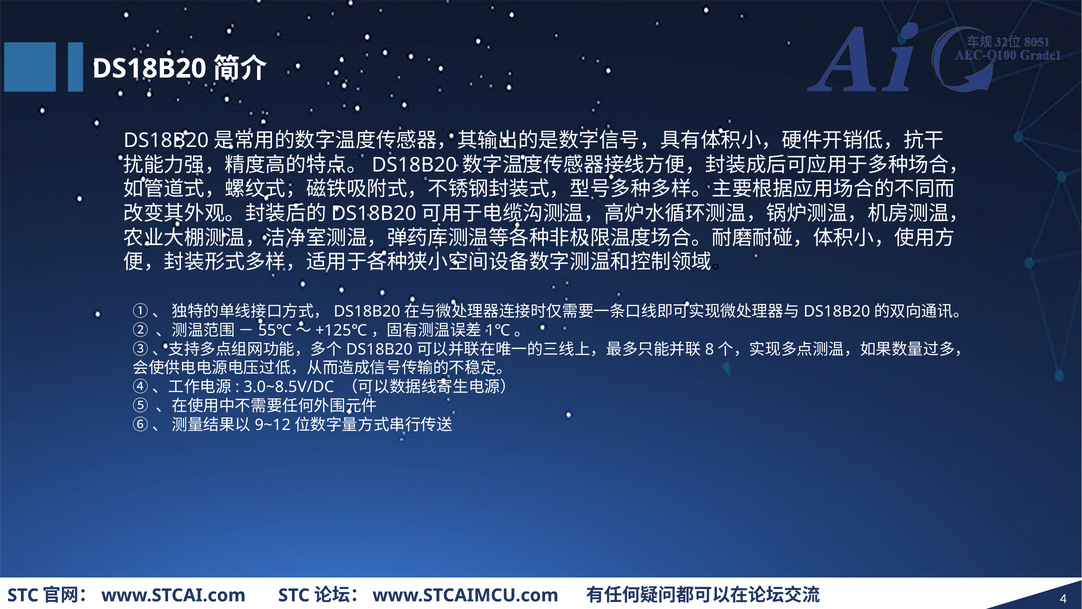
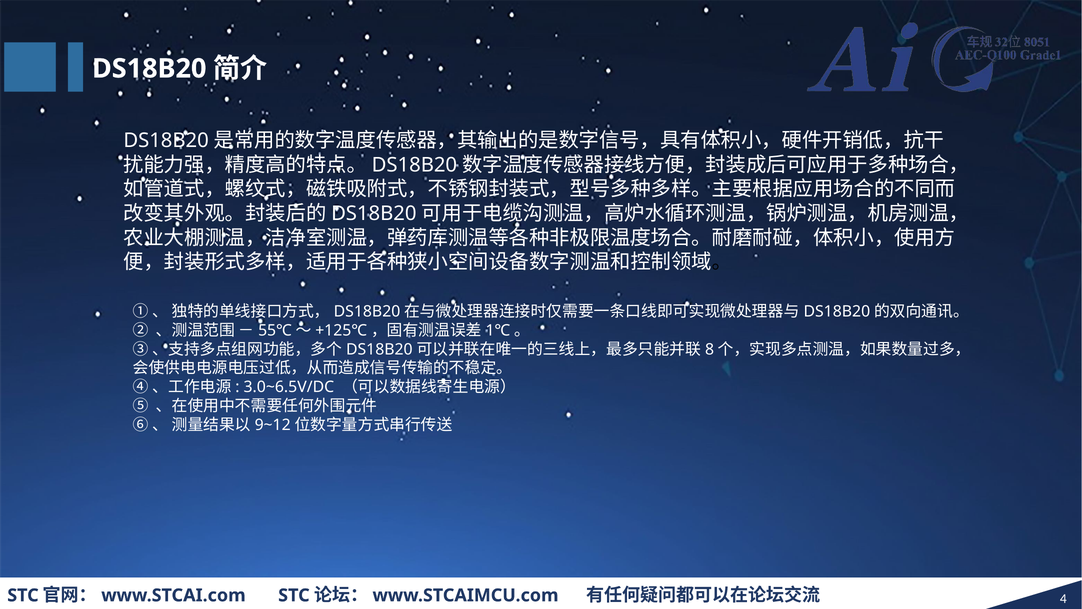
3.0~8.5V/DC: 3.0~8.5V/DC -> 3.0~6.5V/DC
